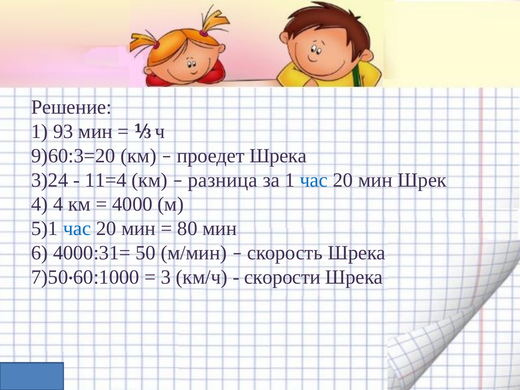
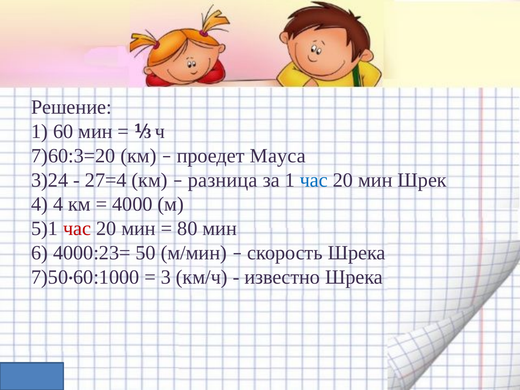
93: 93 -> 60
9)60:3=20: 9)60:3=20 -> 7)60:3=20
проедет Шрека: Шрека -> Мауса
11=4: 11=4 -> 27=4
час at (77, 229) colour: blue -> red
4000:31=: 4000:31= -> 4000:23=
скорости: скорости -> известно
